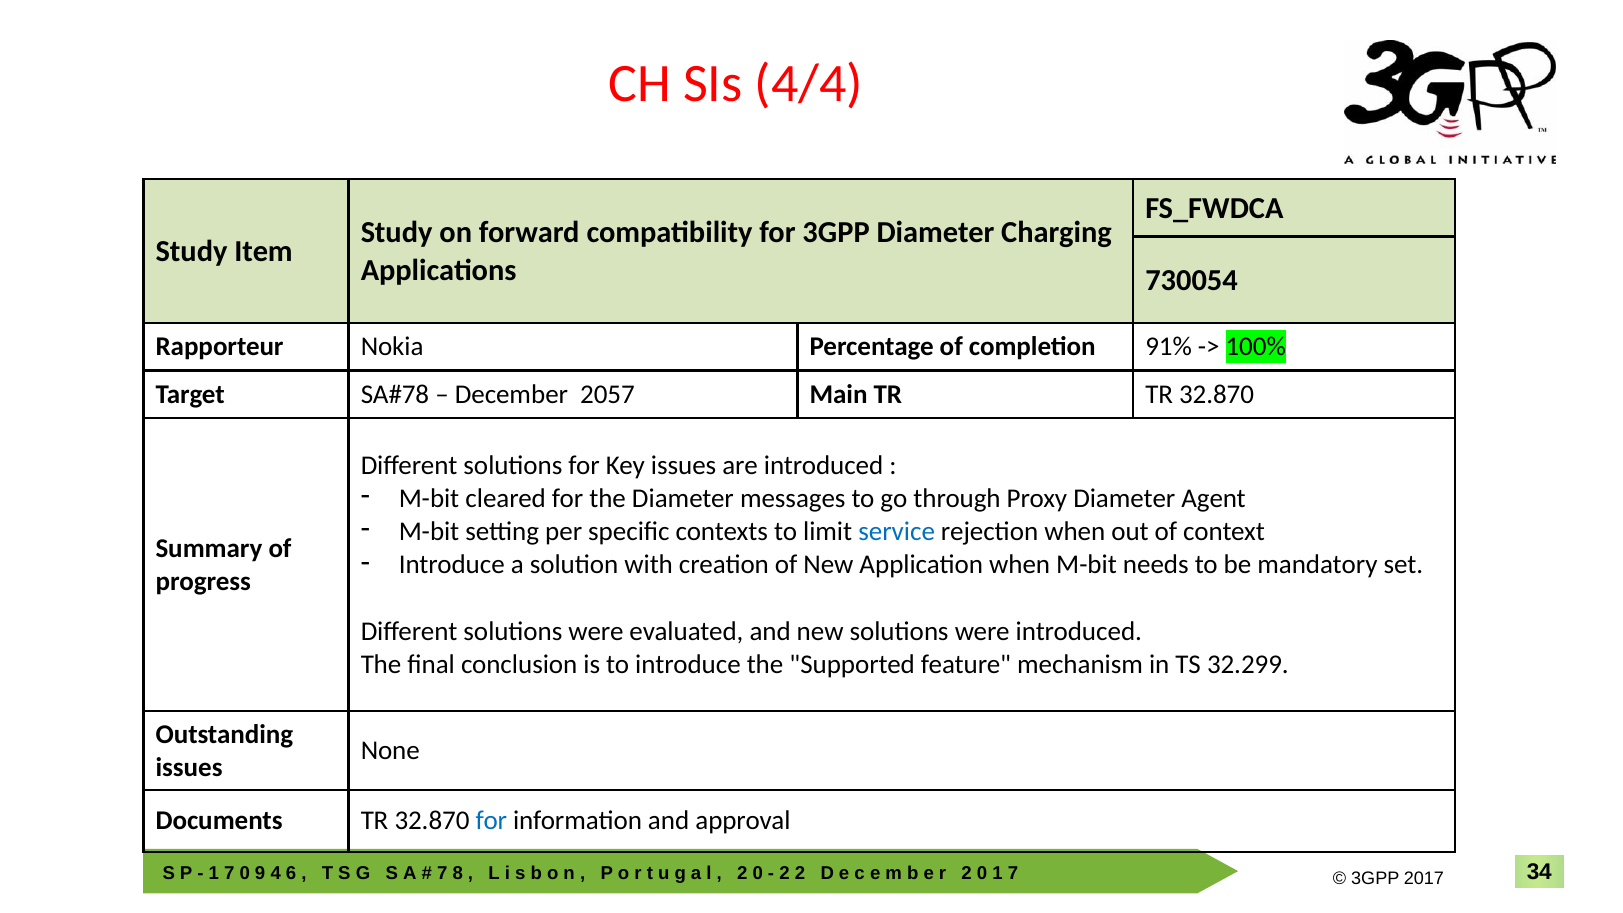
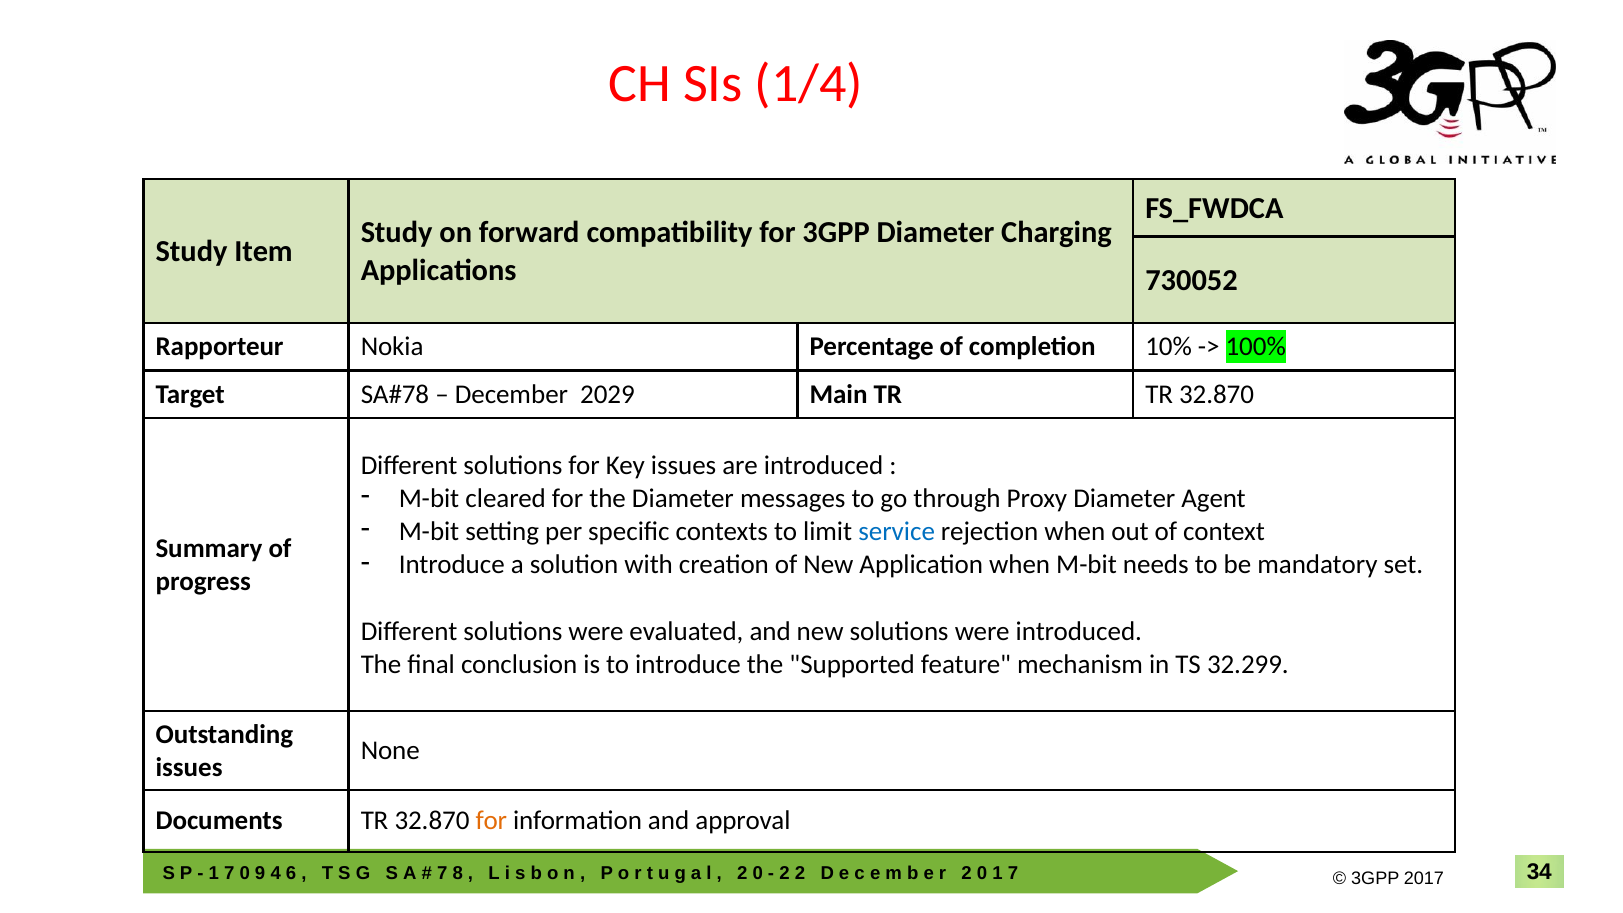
4/4: 4/4 -> 1/4
730054: 730054 -> 730052
91%: 91% -> 10%
2057: 2057 -> 2029
for at (491, 821) colour: blue -> orange
